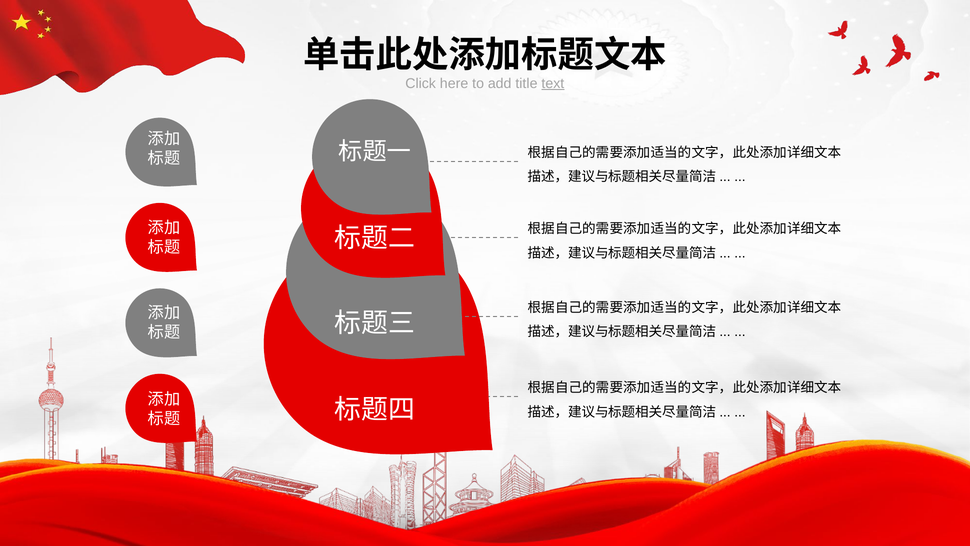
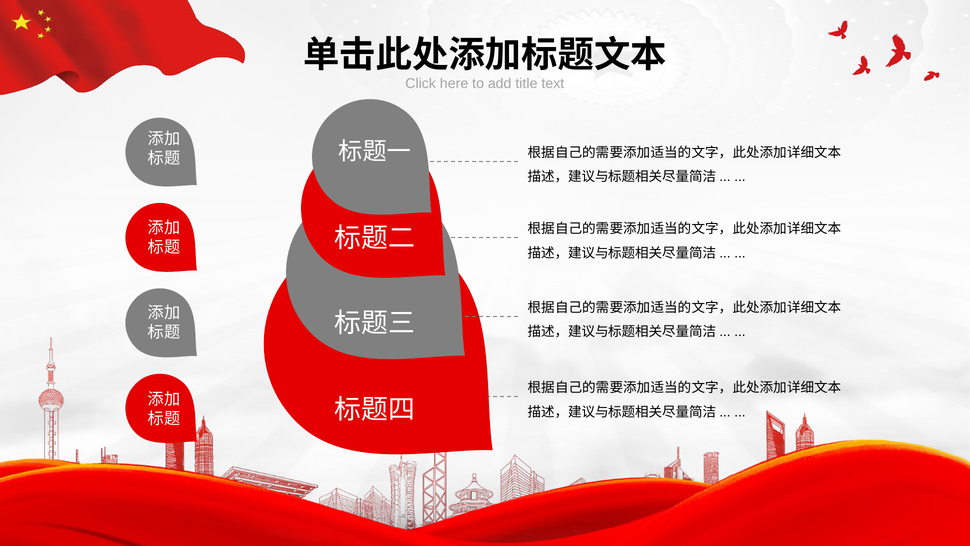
text underline: present -> none
